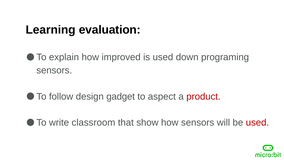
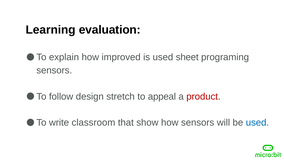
down: down -> sheet
gadget: gadget -> stretch
aspect: aspect -> appeal
used at (257, 122) colour: red -> blue
